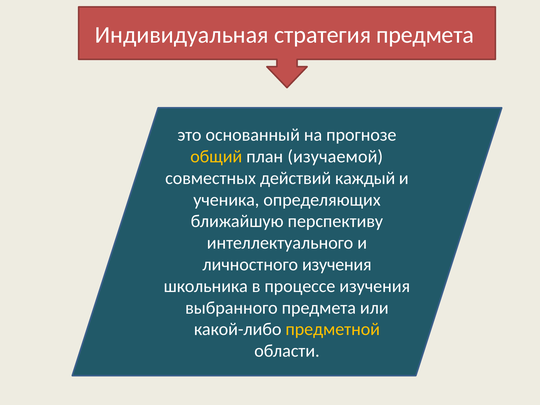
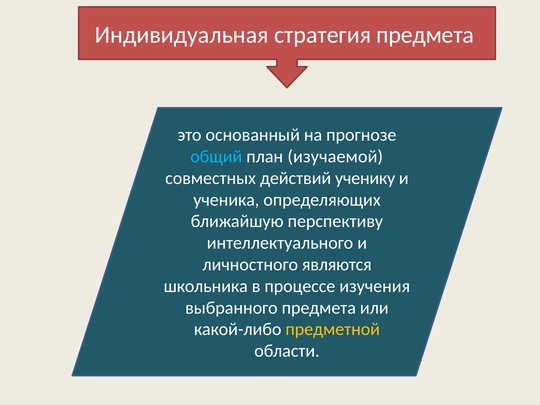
общий colour: yellow -> light blue
каждый: каждый -> ученику
личностного изучения: изучения -> являются
